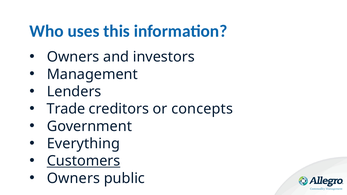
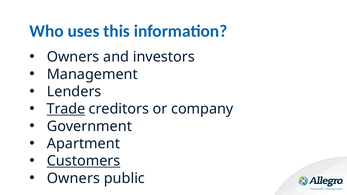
Trade underline: none -> present
concepts: concepts -> company
Everything: Everything -> Apartment
